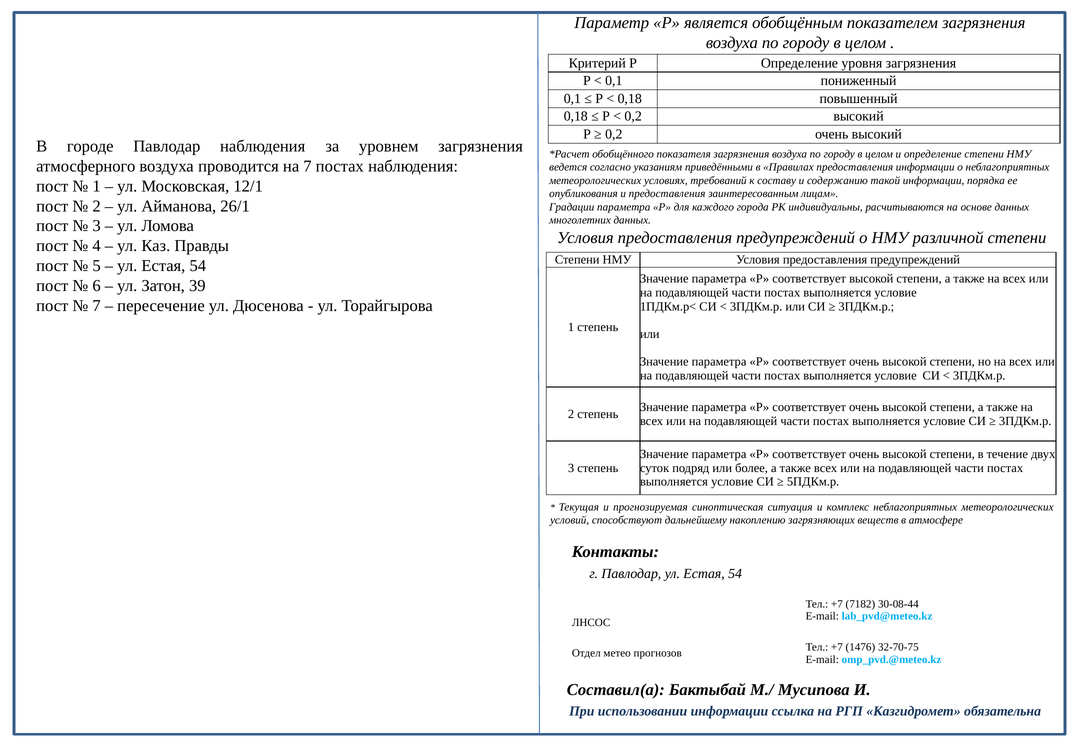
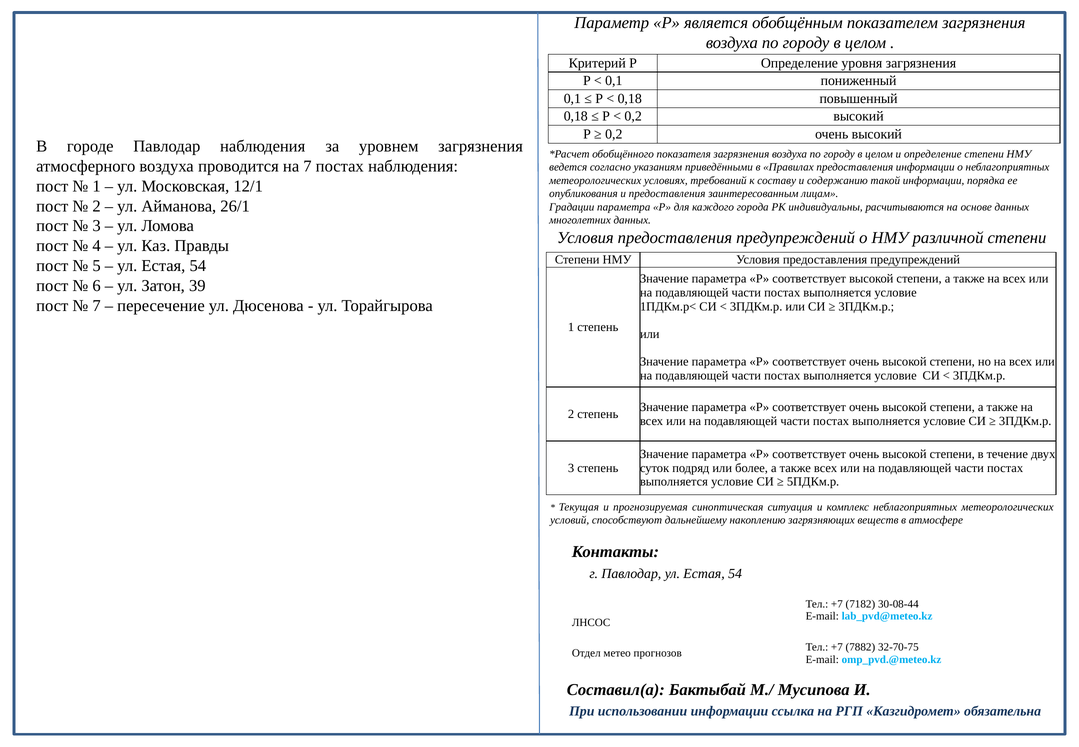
1476: 1476 -> 7882
